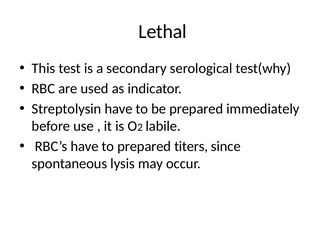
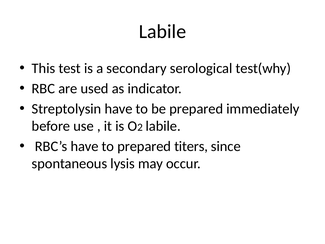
Lethal at (163, 31): Lethal -> Labile
